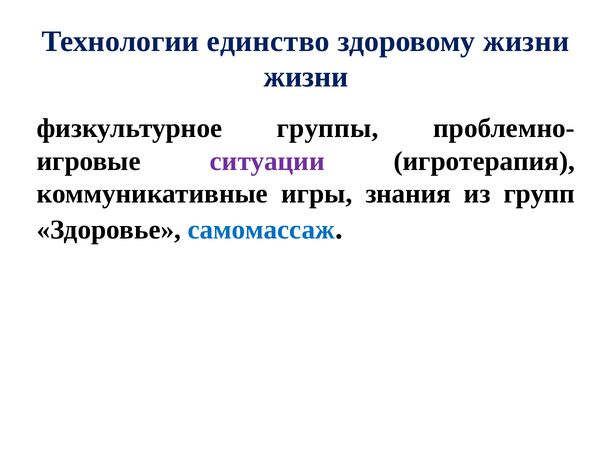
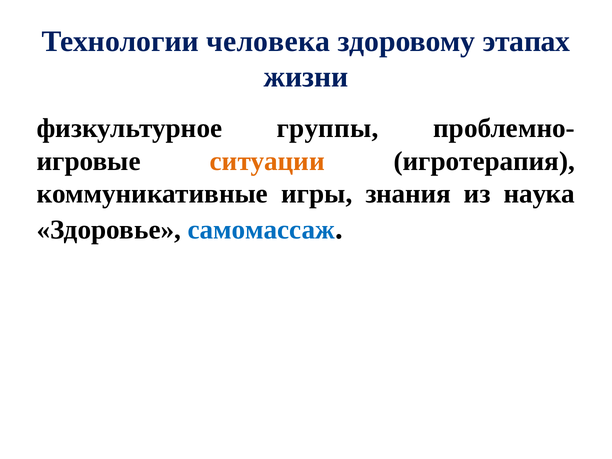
единство: единство -> человека
здоровому жизни: жизни -> этапах
ситуации colour: purple -> orange
групп: групп -> наука
